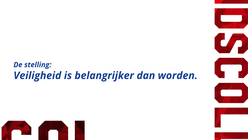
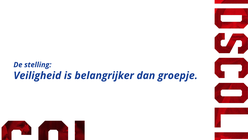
worden: worden -> groepje
